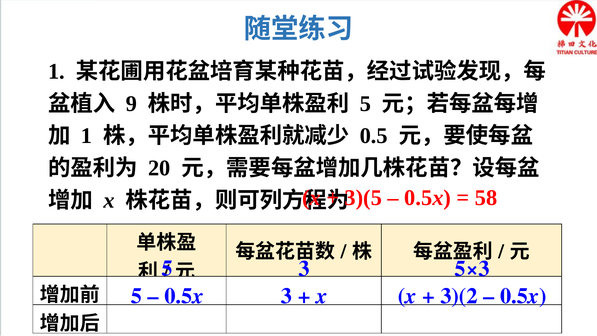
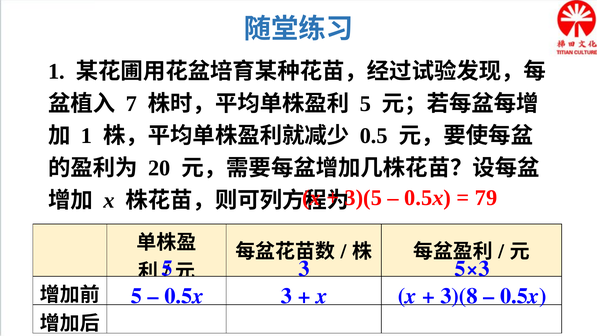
9: 9 -> 7
58: 58 -> 79
3)(2: 3)(2 -> 3)(8
